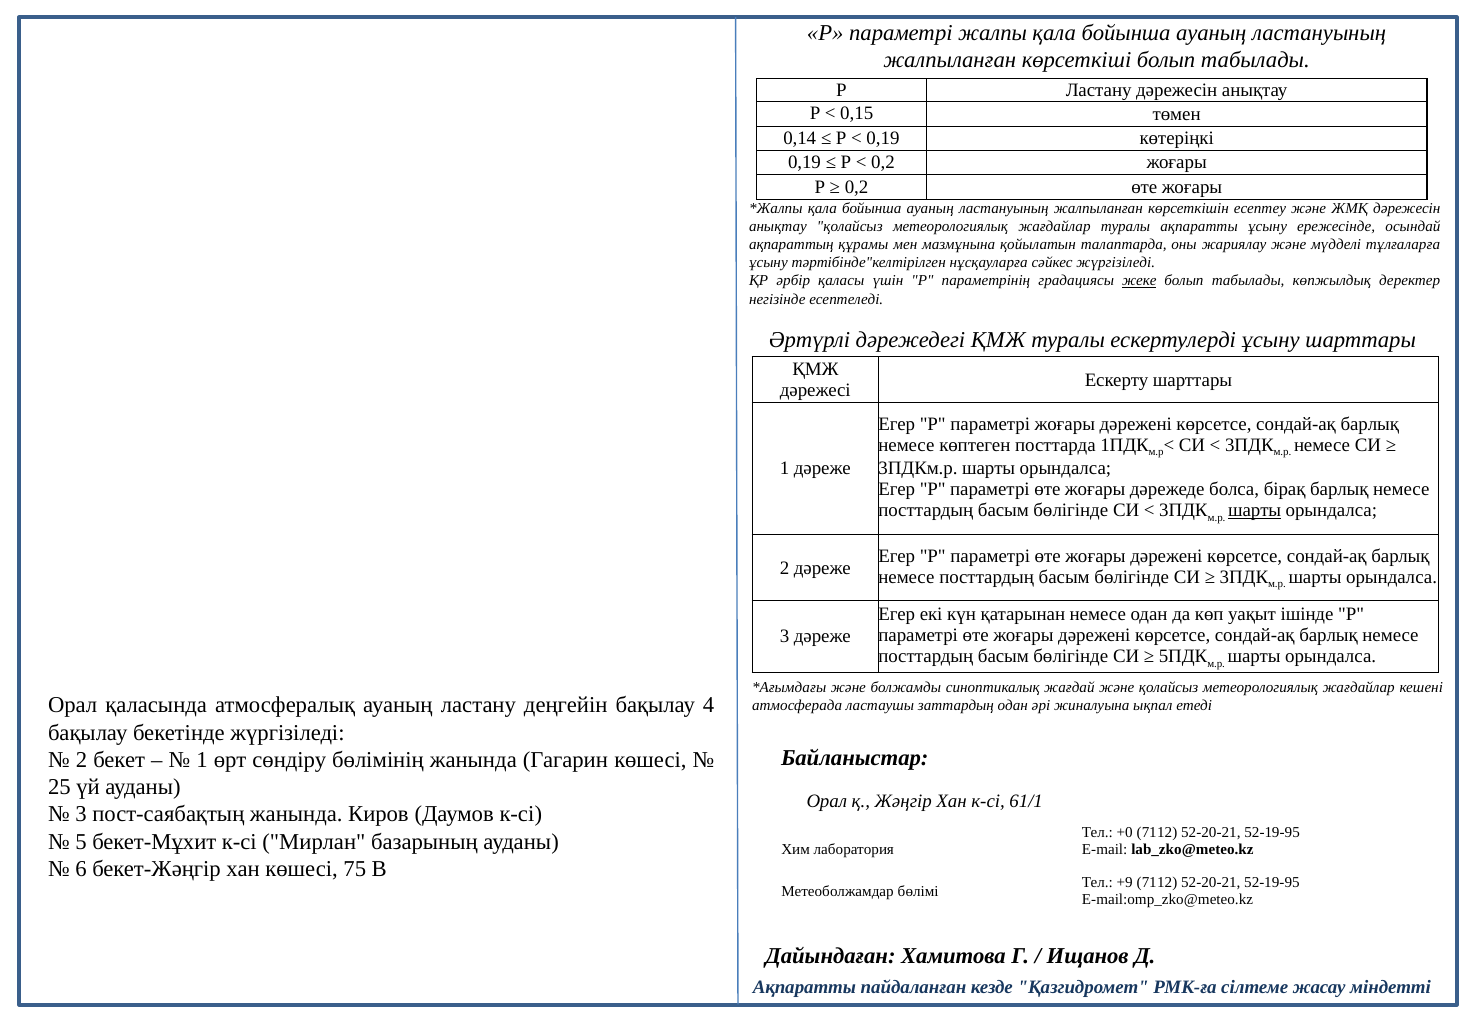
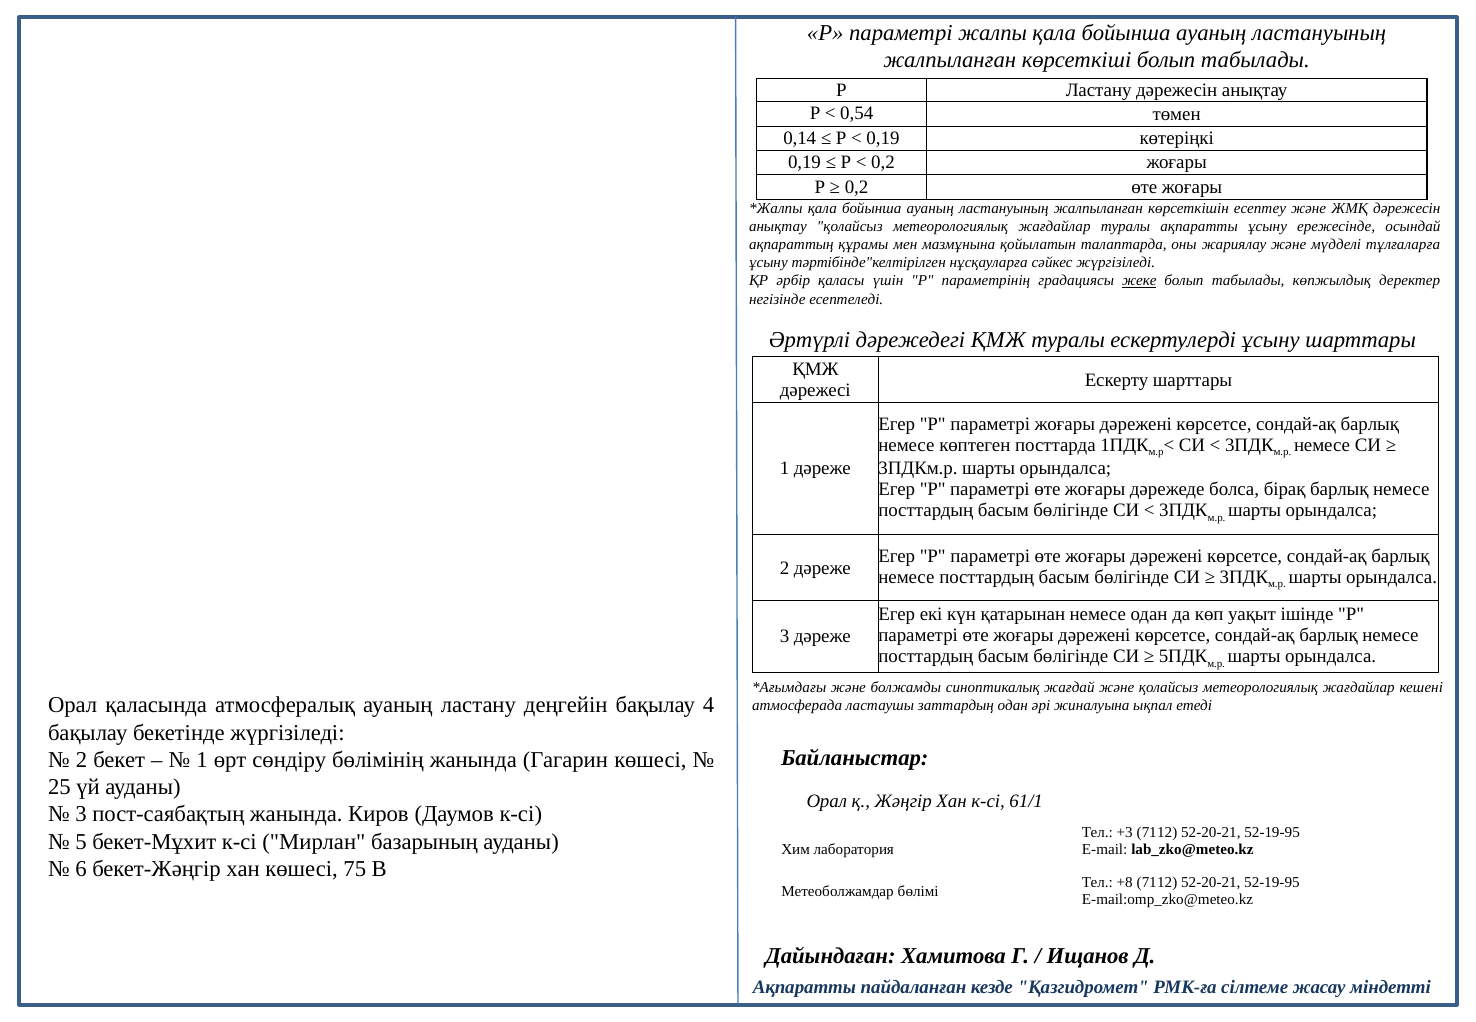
0,15: 0,15 -> 0,54
шарты at (1255, 510) underline: present -> none
+0: +0 -> +3
+9: +9 -> +8
